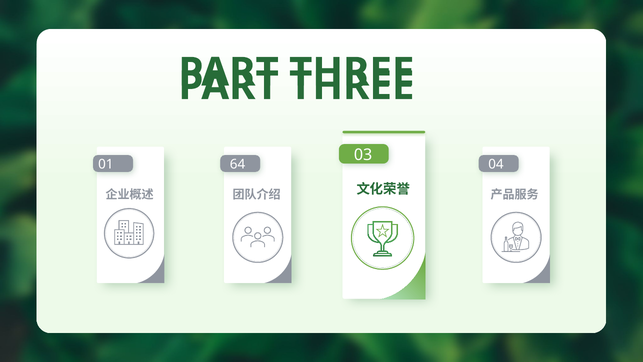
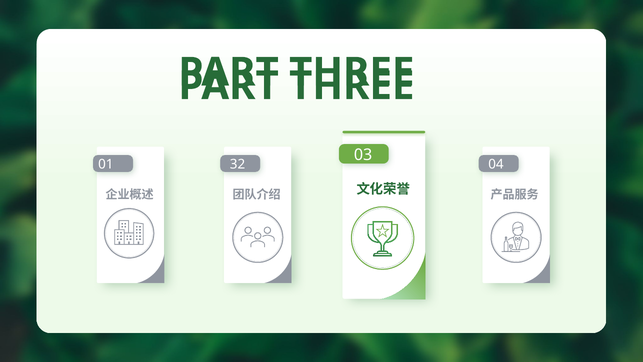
64: 64 -> 32
